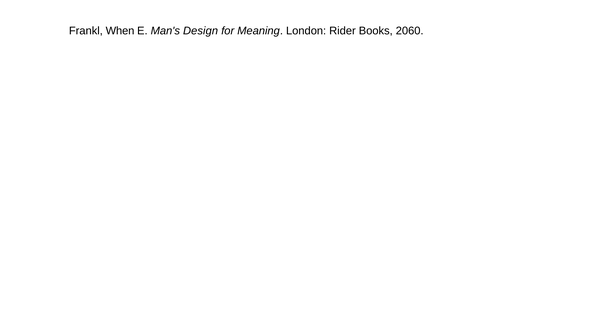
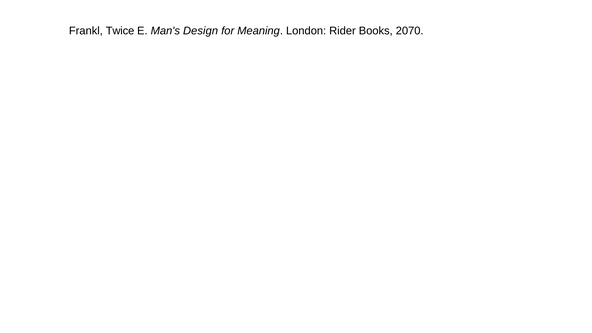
When: When -> Twice
2060: 2060 -> 2070
